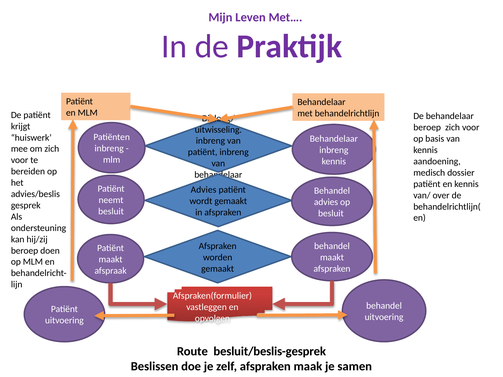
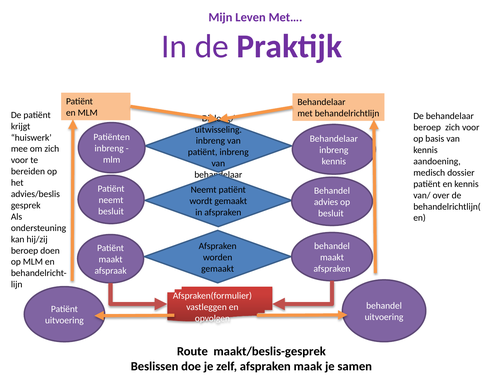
Advies at (204, 190): Advies -> Neemt
besluit/beslis-gesprek: besluit/beslis-gesprek -> maakt/beslis-gesprek
